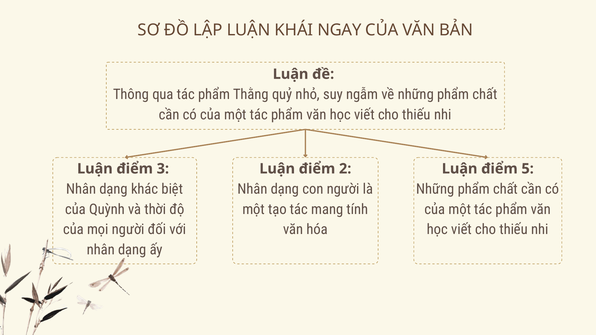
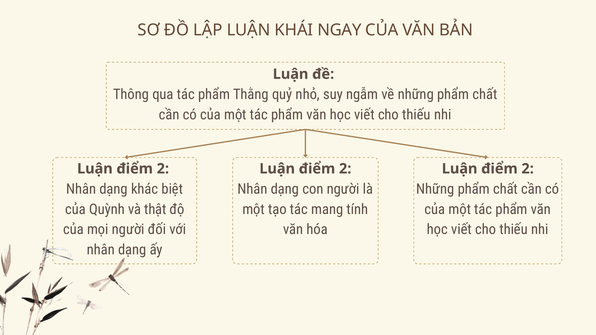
3 at (163, 169): 3 -> 2
5 at (528, 169): 5 -> 2
thời: thời -> thật
